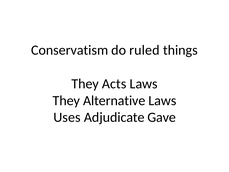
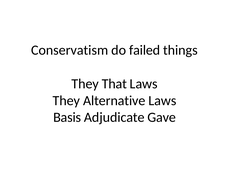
ruled: ruled -> failed
Acts: Acts -> That
Uses: Uses -> Basis
